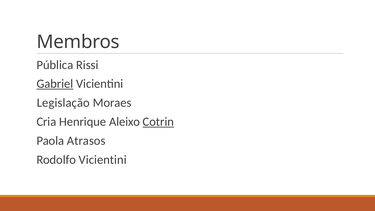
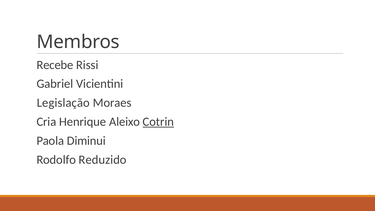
Pública: Pública -> Recebe
Gabriel underline: present -> none
Atrasos: Atrasos -> Diminui
Rodolfo Vicientini: Vicientini -> Reduzido
